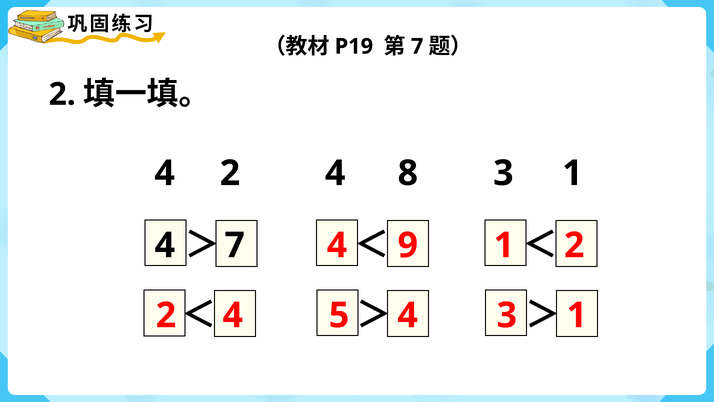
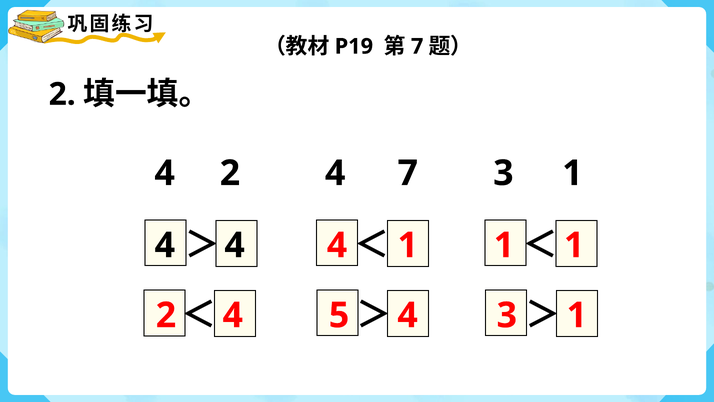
4 8: 8 -> 7
7 at (235, 245): 7 -> 4
9 at (408, 245): 9 -> 1
1 2: 2 -> 1
